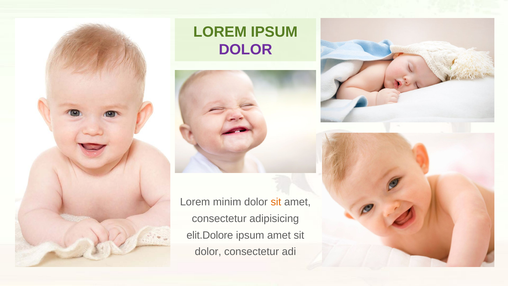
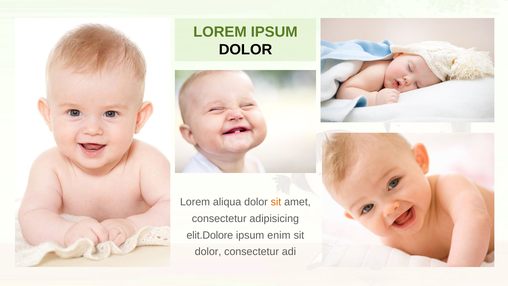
DOLOR at (245, 50) colour: purple -> black
minim: minim -> aliqua
ipsum amet: amet -> enim
